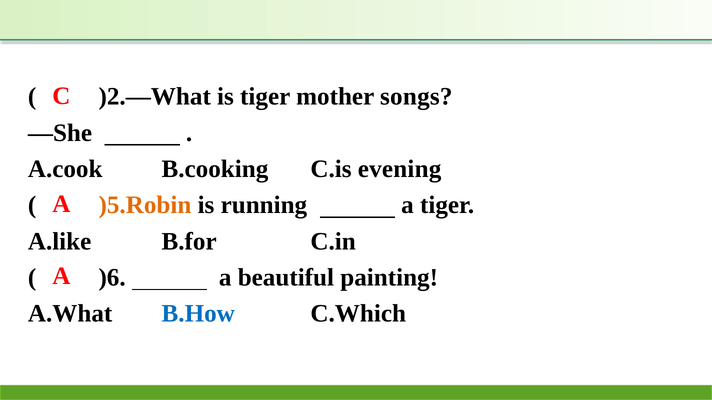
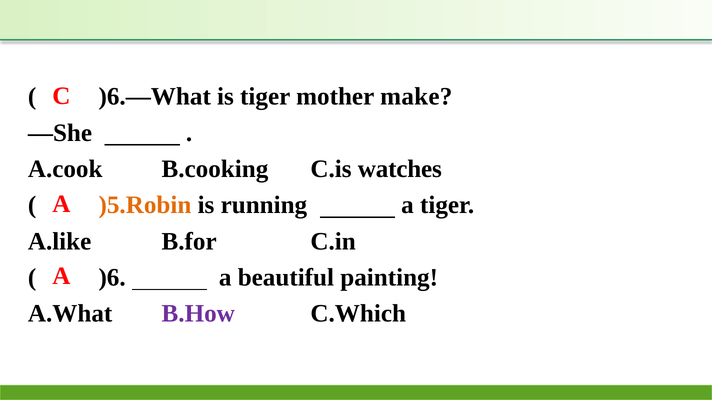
)2.—What: )2.—What -> )6.—What
songs: songs -> make
evening: evening -> watches
B.How colour: blue -> purple
